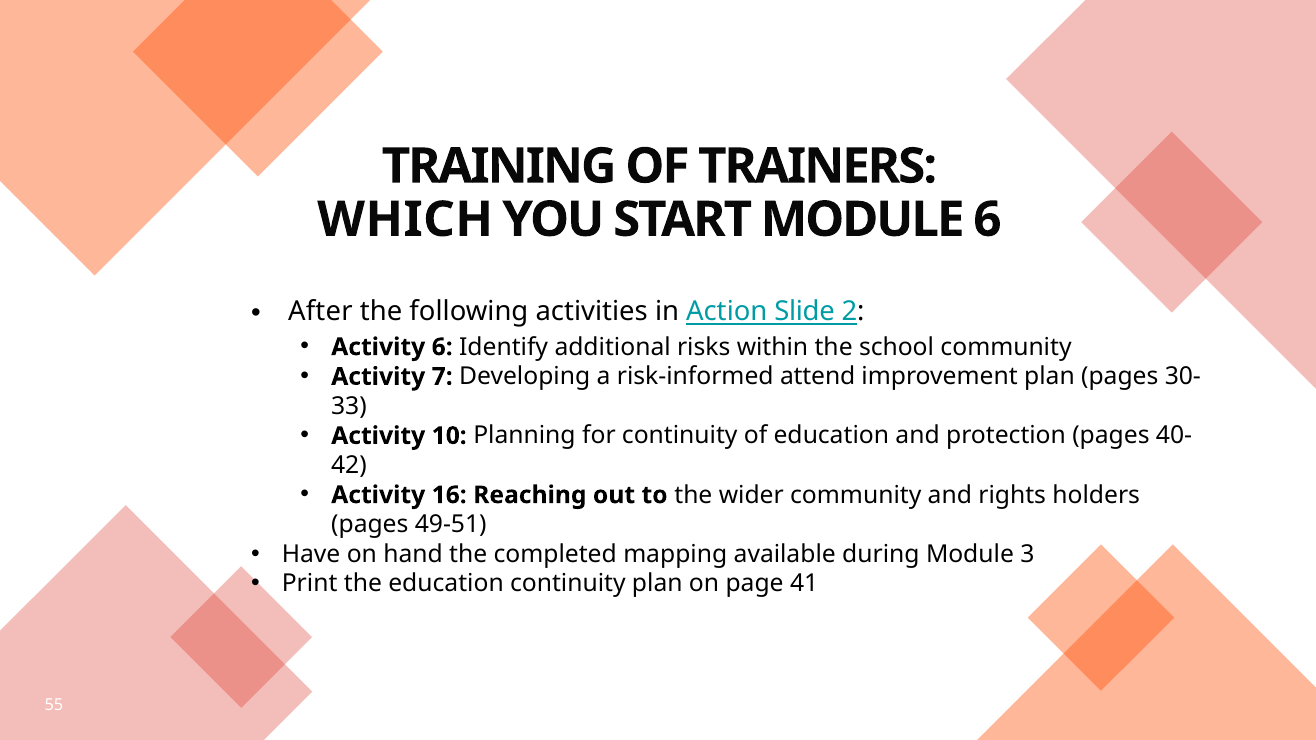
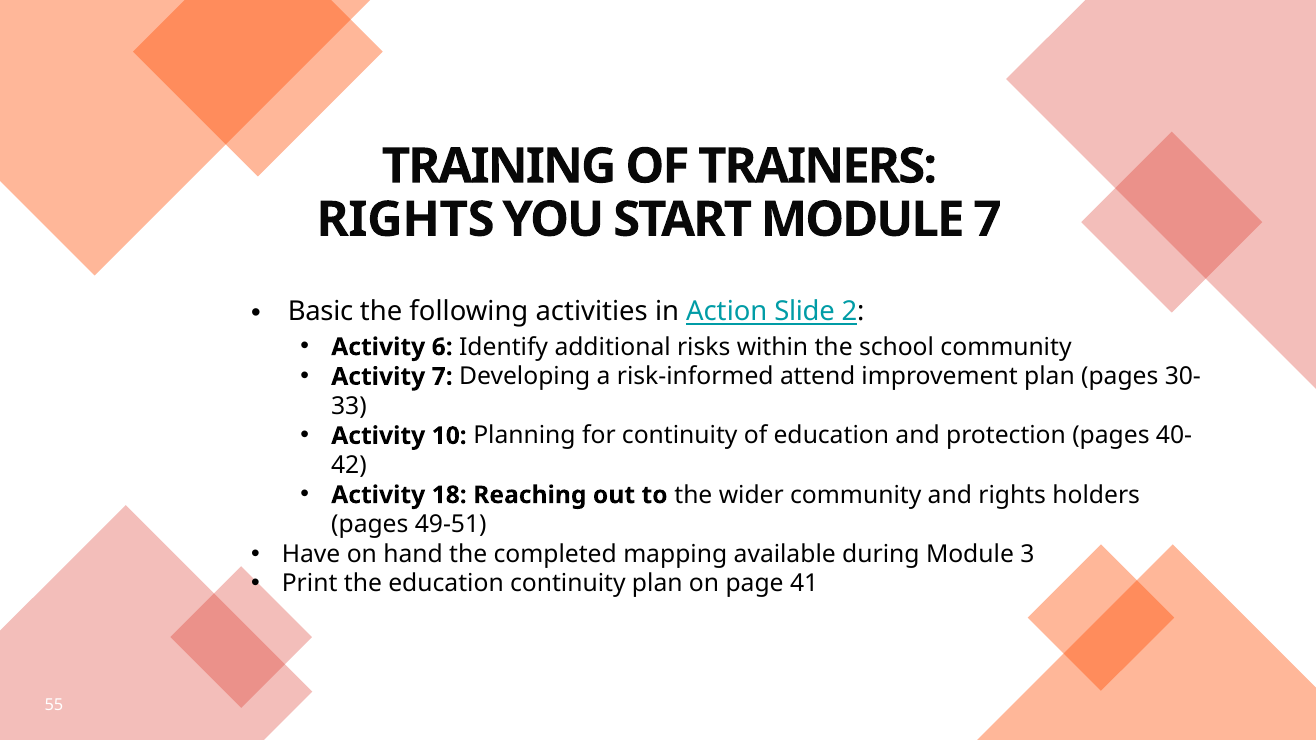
WHICH at (405, 220): WHICH -> RIGHTS
MODULE 6: 6 -> 7
After: After -> Basic
16: 16 -> 18
